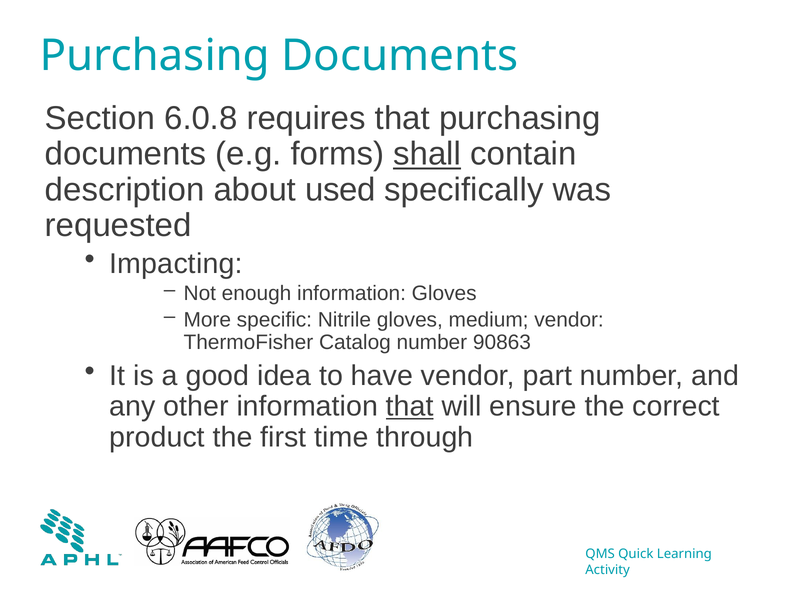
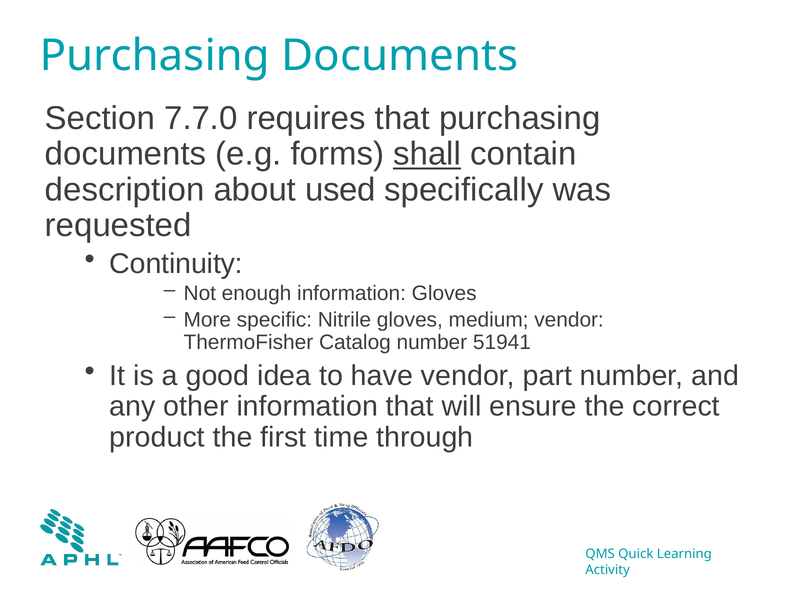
6.0.8: 6.0.8 -> 7.7.0
Impacting: Impacting -> Continuity
90863: 90863 -> 51941
that at (410, 406) underline: present -> none
